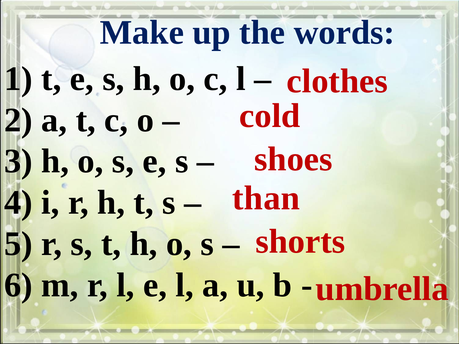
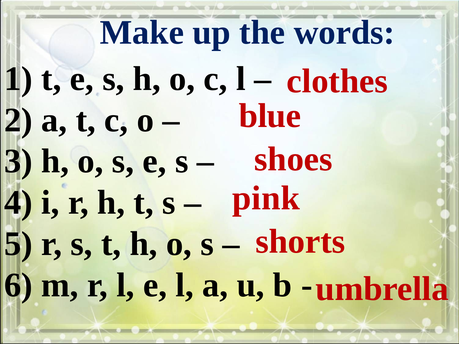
cold: cold -> blue
than: than -> pink
